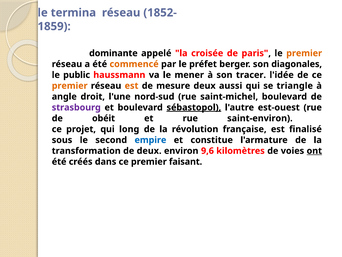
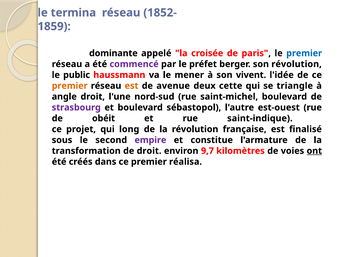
premier at (304, 53) colour: orange -> blue
commencé colour: orange -> purple
son diagonales: diagonales -> révolution
tracer: tracer -> vivent
mesure: mesure -> avenue
aussi: aussi -> cette
sébastopol underline: present -> none
saint-environ: saint-environ -> saint-indique
empire colour: blue -> purple
de deux: deux -> droit
9,6: 9,6 -> 9,7
faisant: faisant -> réalisa
